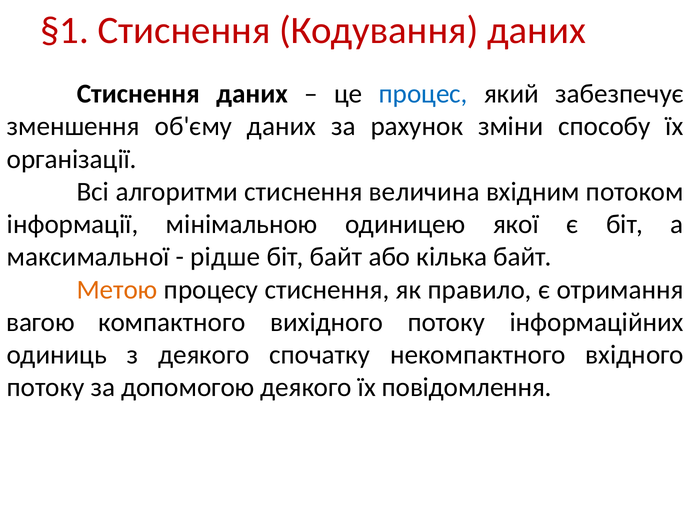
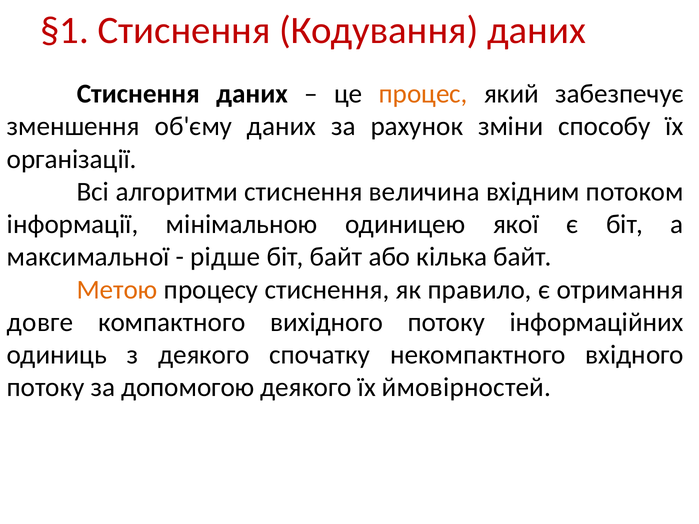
процес colour: blue -> orange
вагою: вагою -> довге
повідомлення: повідомлення -> ймовірностей
